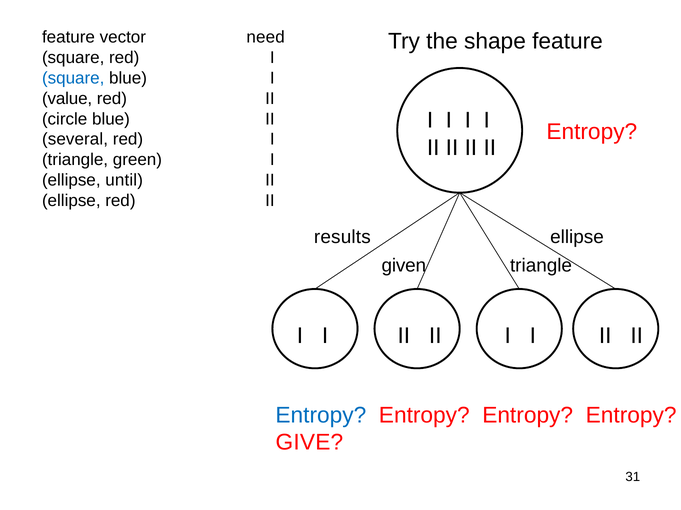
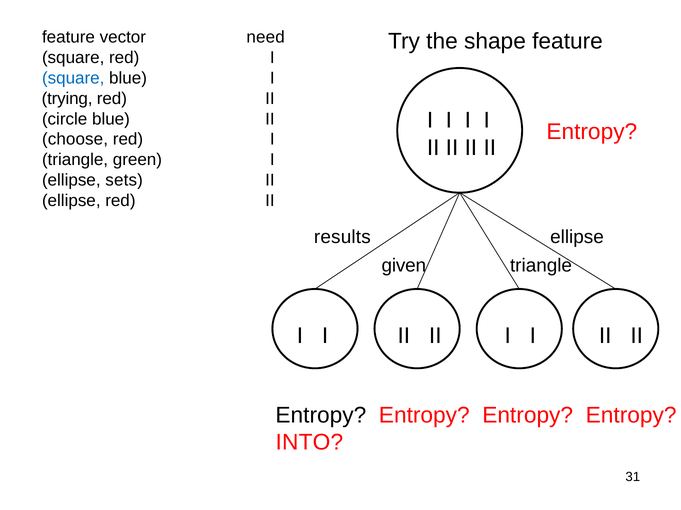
value: value -> trying
several: several -> choose
until: until -> sets
Entropy at (321, 416) colour: blue -> black
GIVE: GIVE -> INTO
